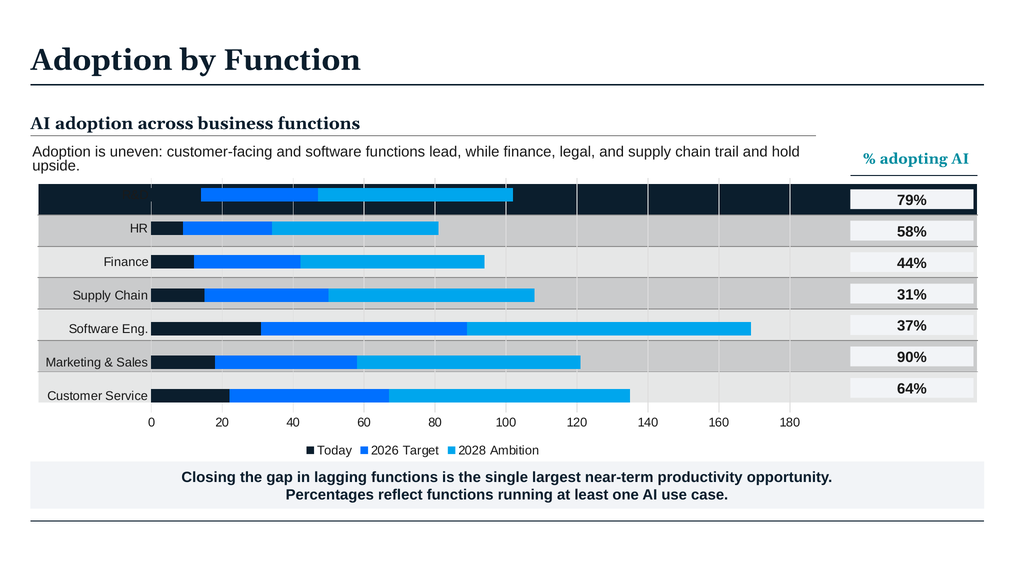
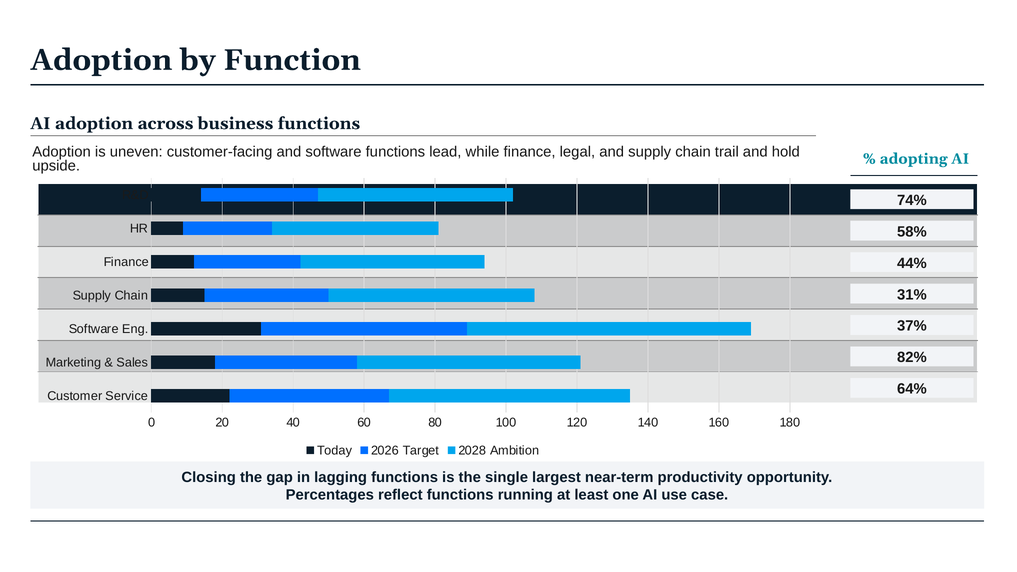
79%: 79% -> 74%
90%: 90% -> 82%
